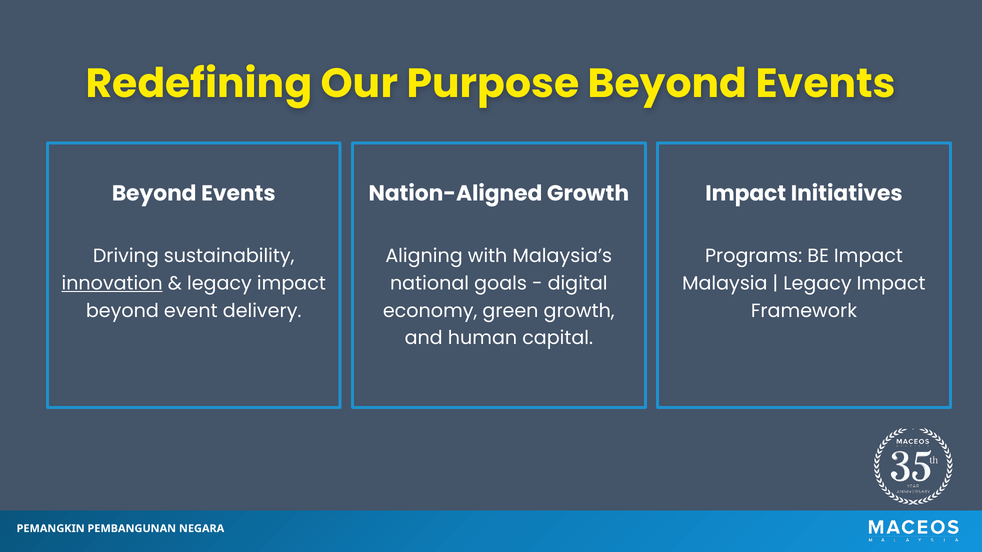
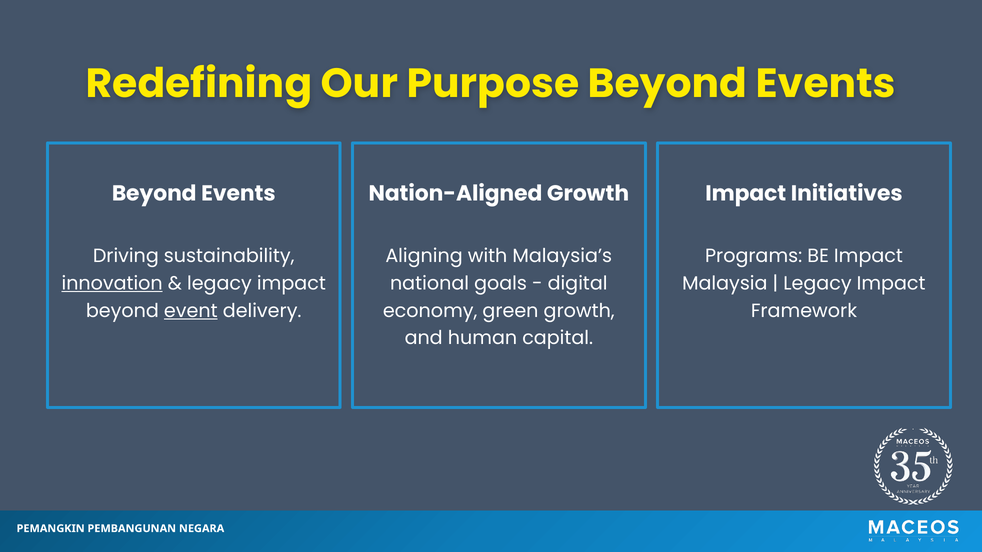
event underline: none -> present
